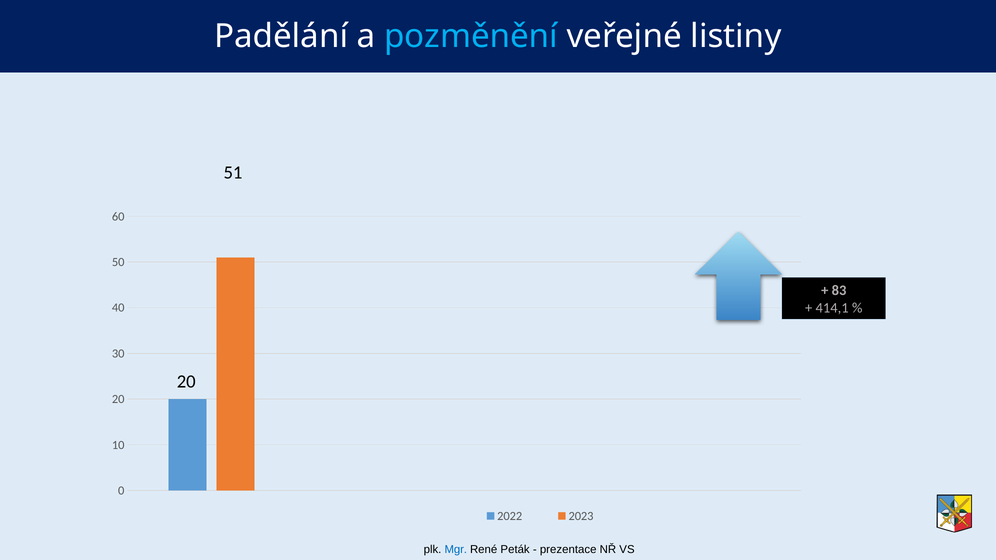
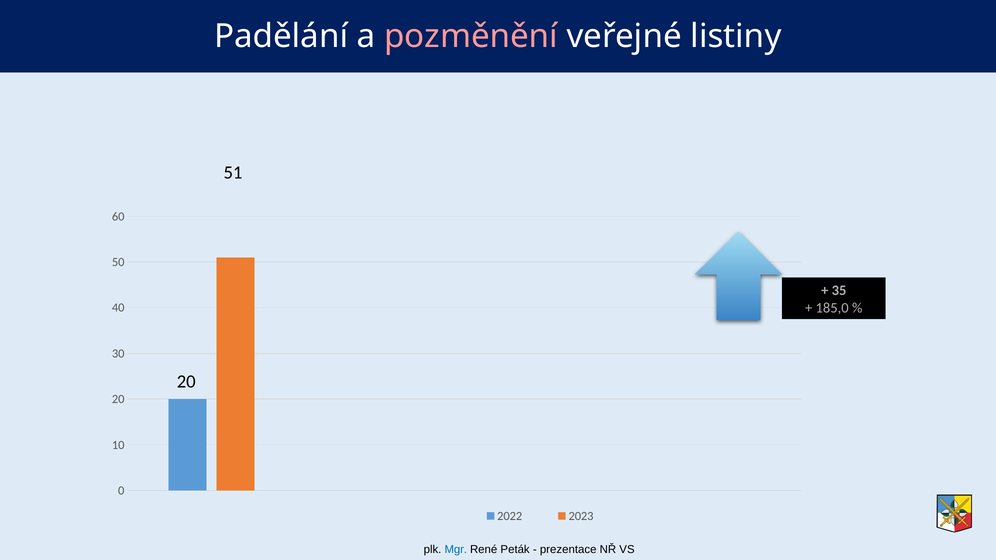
pozměnění colour: light blue -> pink
83: 83 -> 35
414,1: 414,1 -> 185,0
